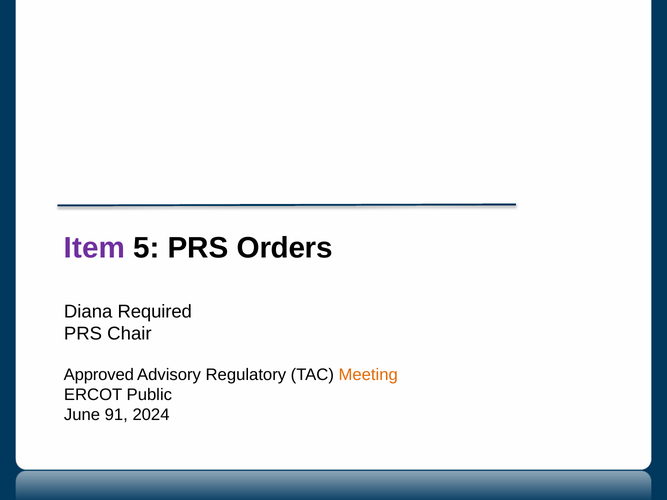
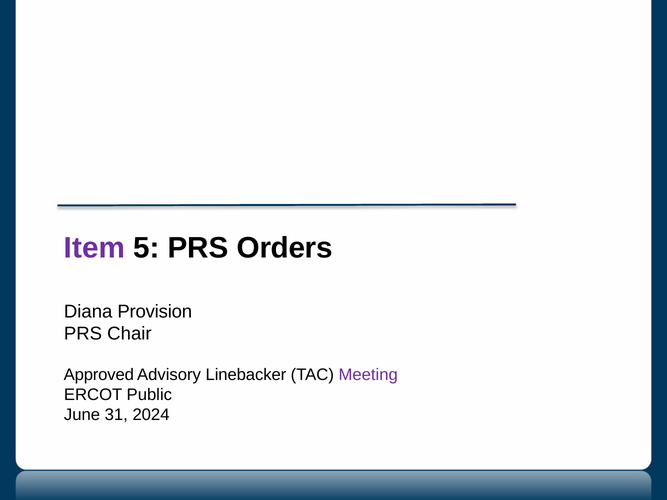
Required: Required -> Provision
Regulatory: Regulatory -> Linebacker
Meeting colour: orange -> purple
91: 91 -> 31
